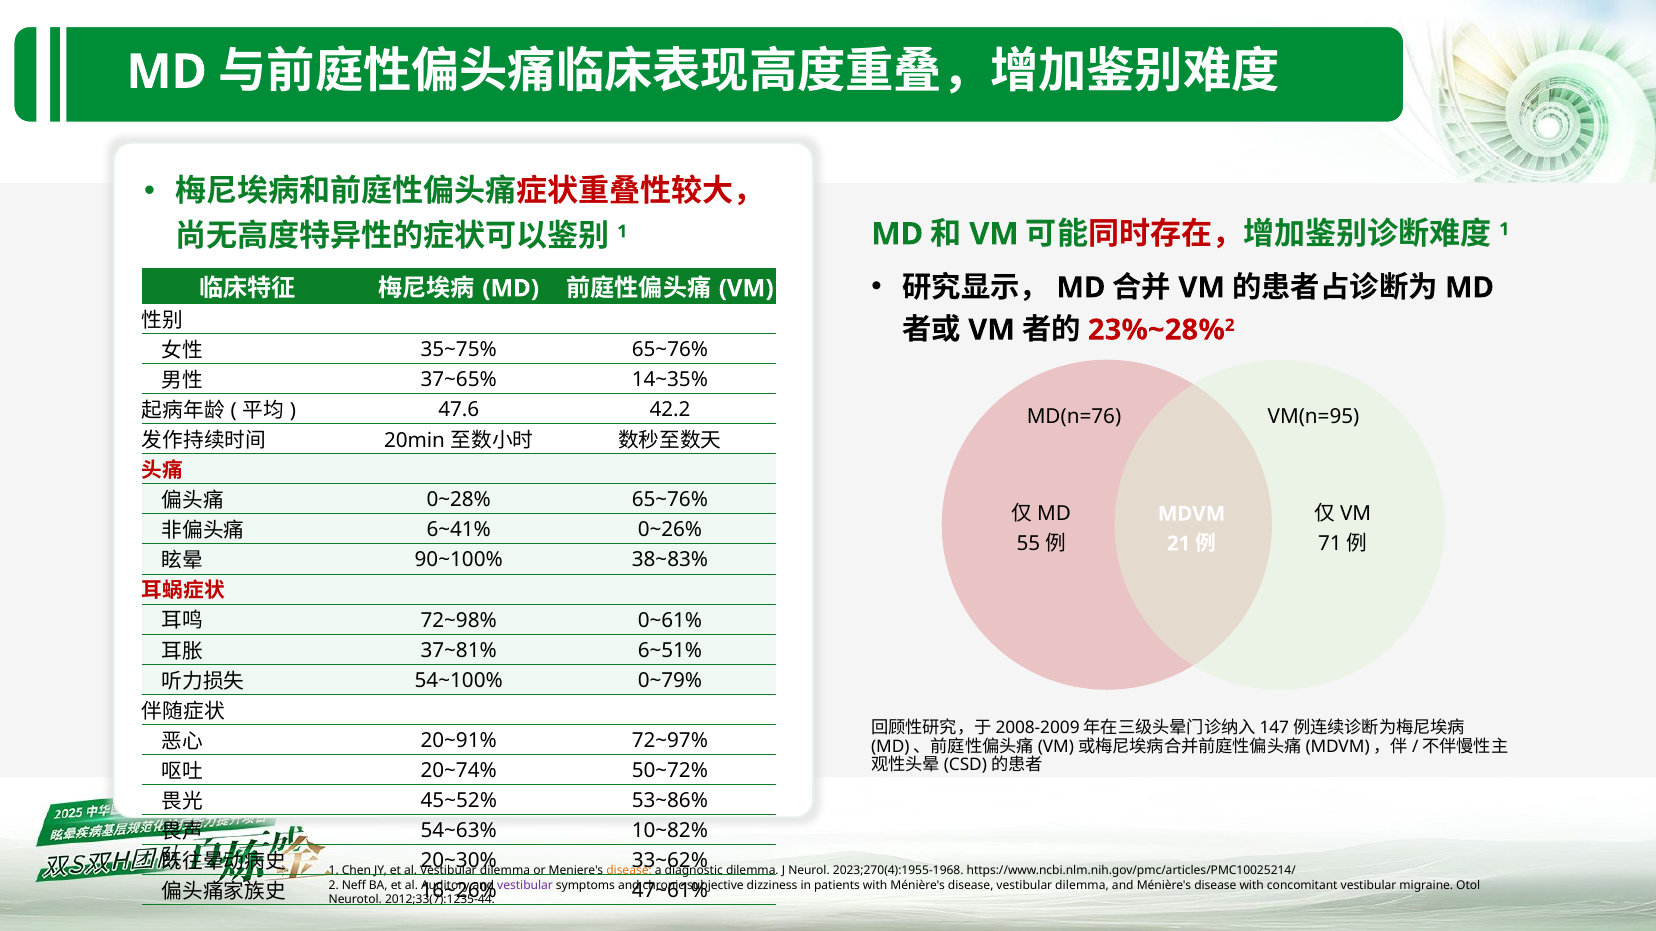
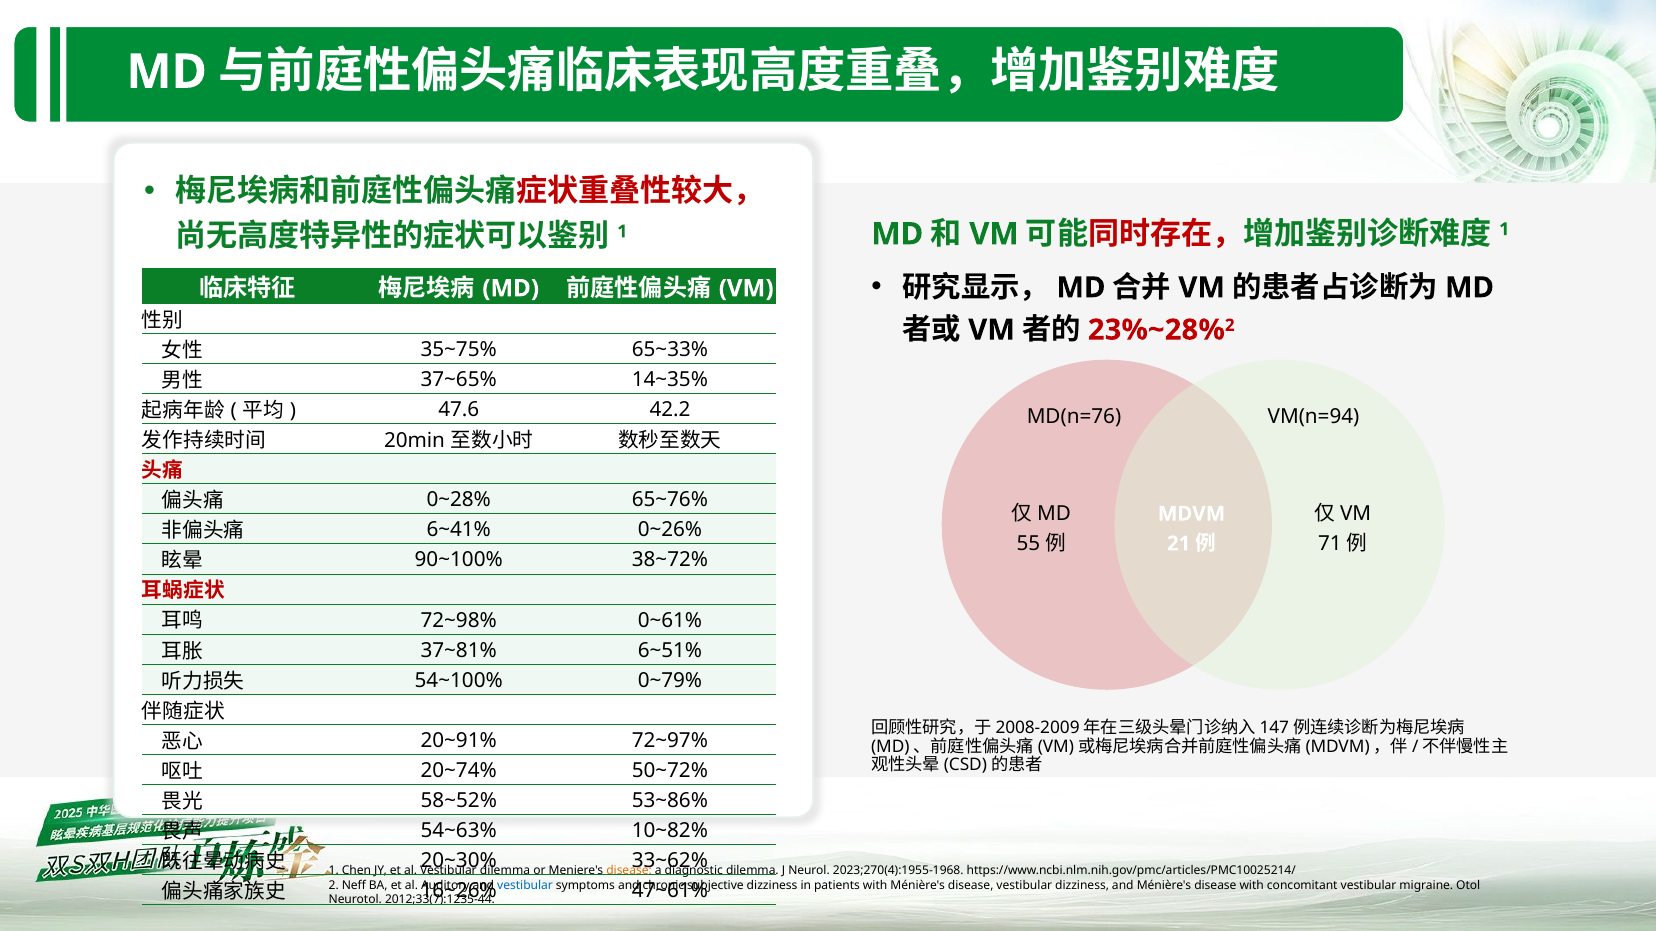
35~75% 65~76%: 65~76% -> 65~33%
VM(n=95: VM(n=95 -> VM(n=94
38~83%: 38~83% -> 38~72%
45~52%: 45~52% -> 58~52%
vestibular at (525, 886) colour: purple -> blue
disease vestibular dilemma: dilemma -> dizziness
